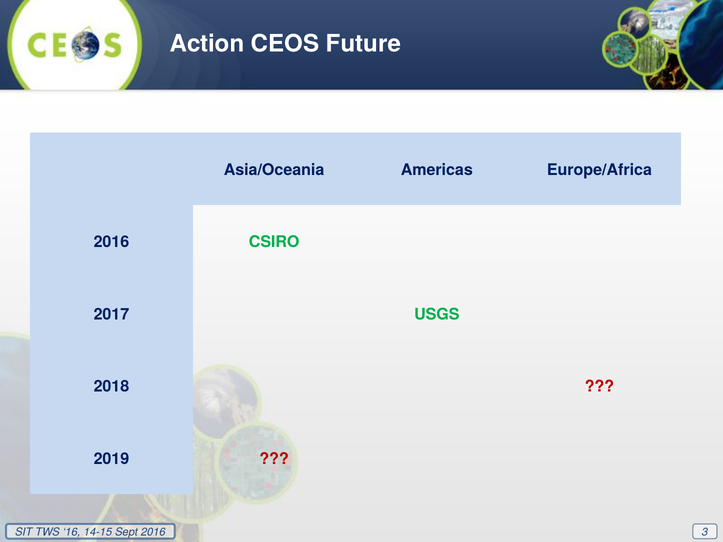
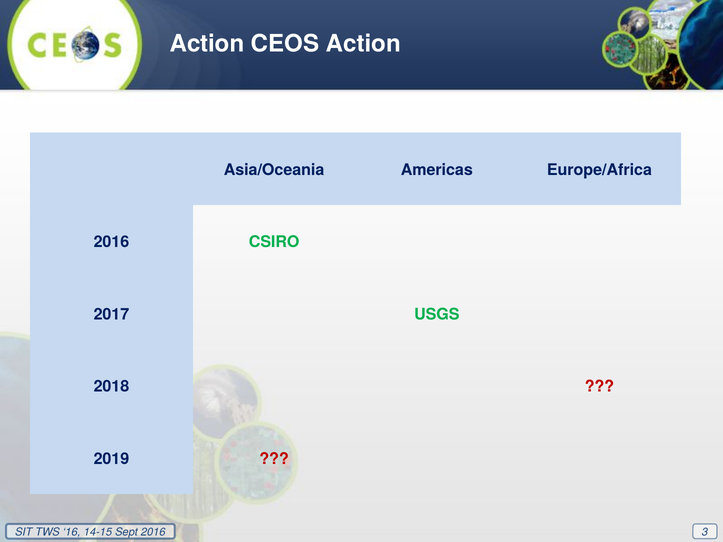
CEOS Future: Future -> Action
